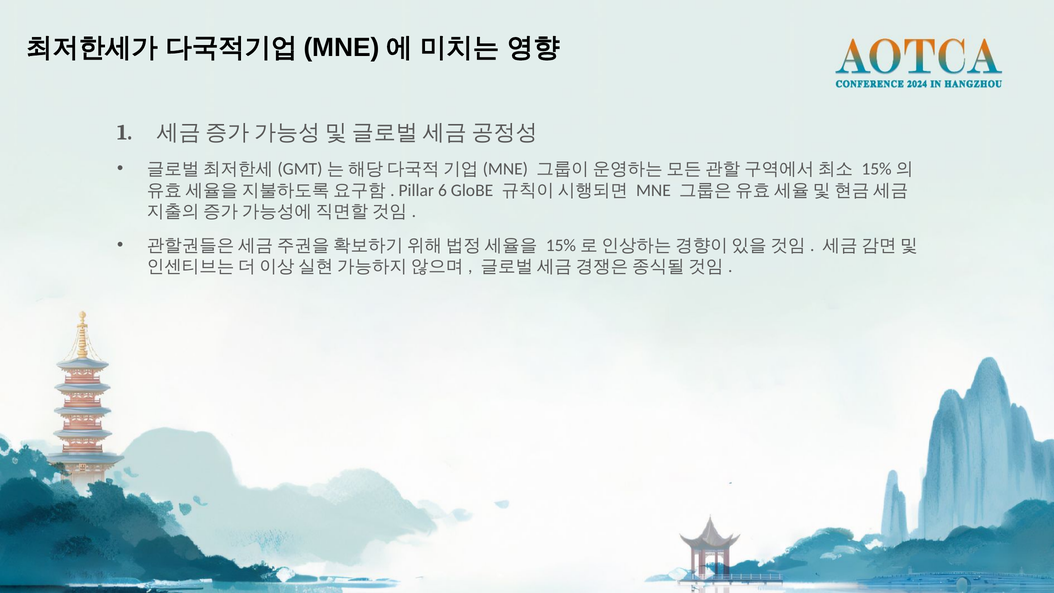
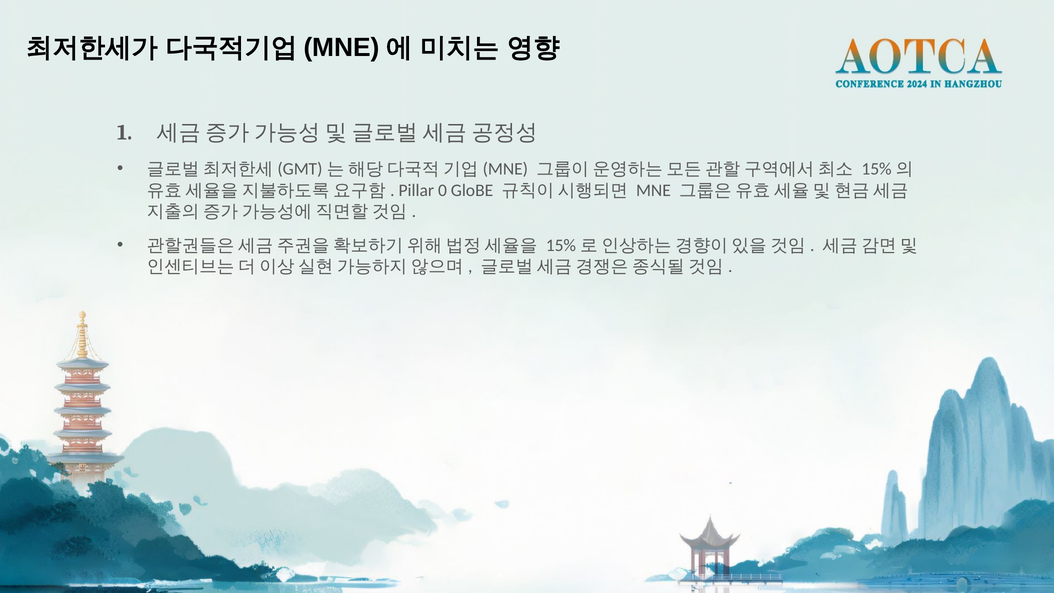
6: 6 -> 0
